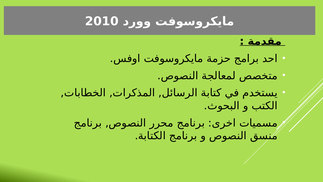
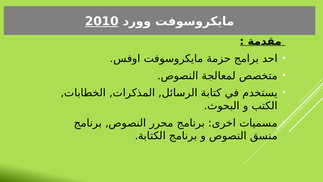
2010 underline: none -> present
